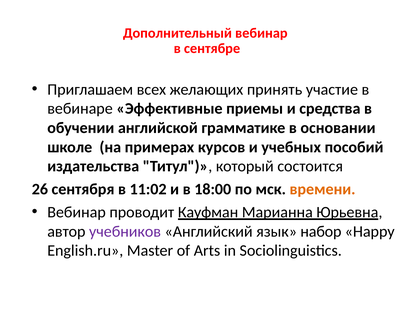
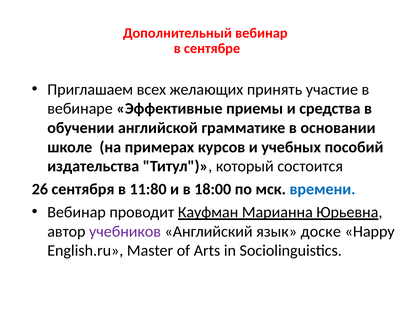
11:02: 11:02 -> 11:80
времени colour: orange -> blue
набор: набор -> доске
